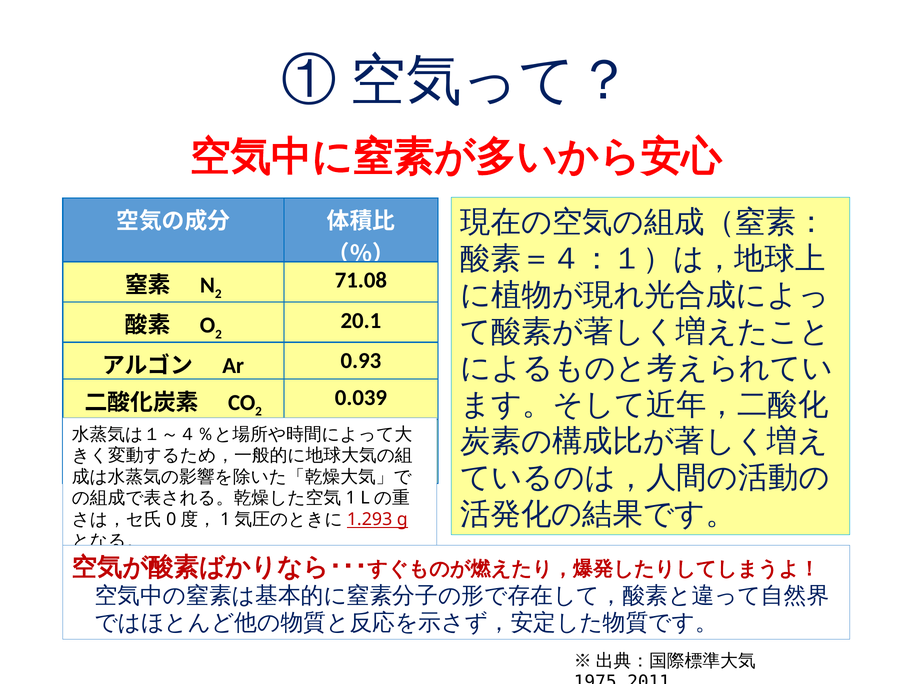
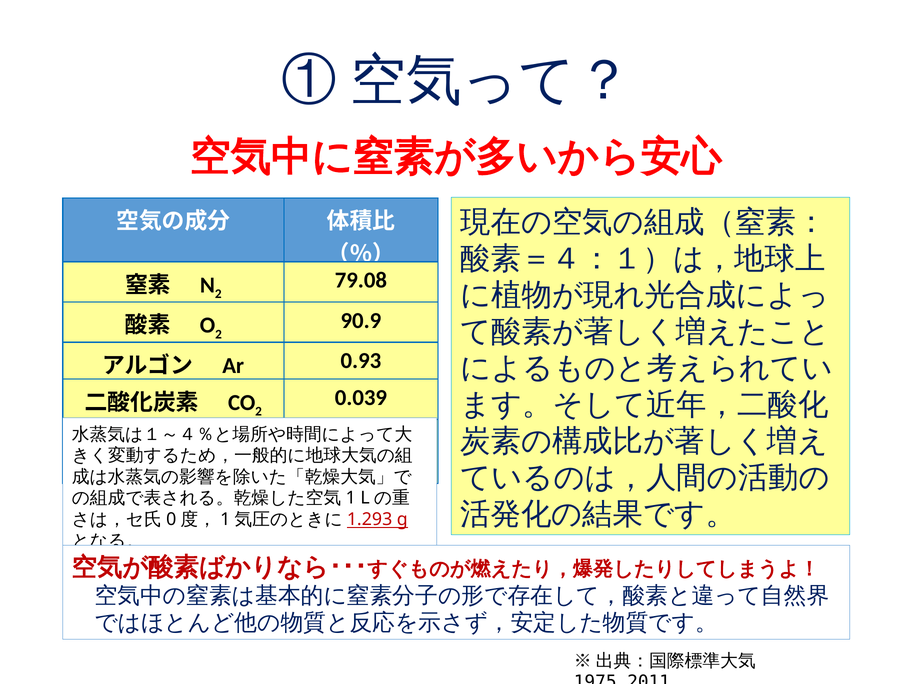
71.08: 71.08 -> 79.08
20.1: 20.1 -> 90.9
